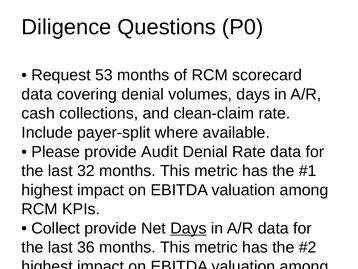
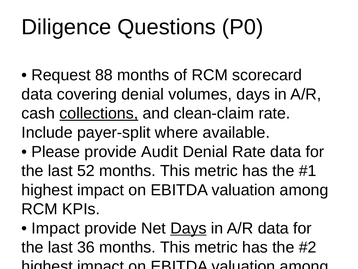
53: 53 -> 88
collections underline: none -> present
32: 32 -> 52
Collect at (56, 228): Collect -> Impact
